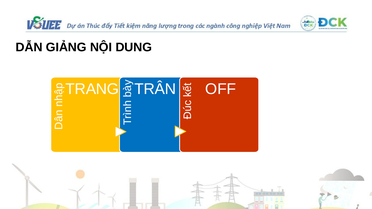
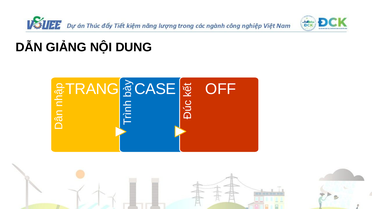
TRÂN: TRÂN -> CASE
